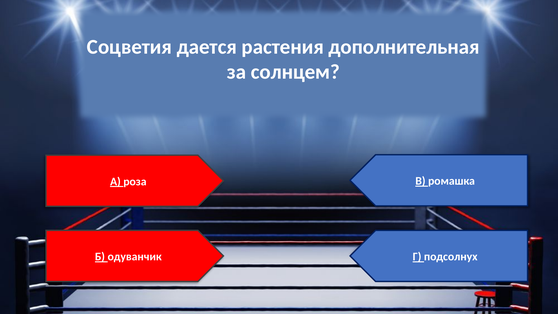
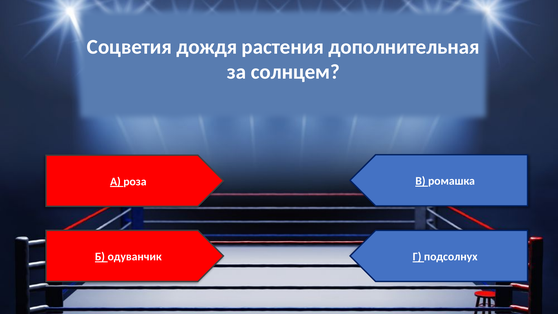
дается: дается -> дождя
